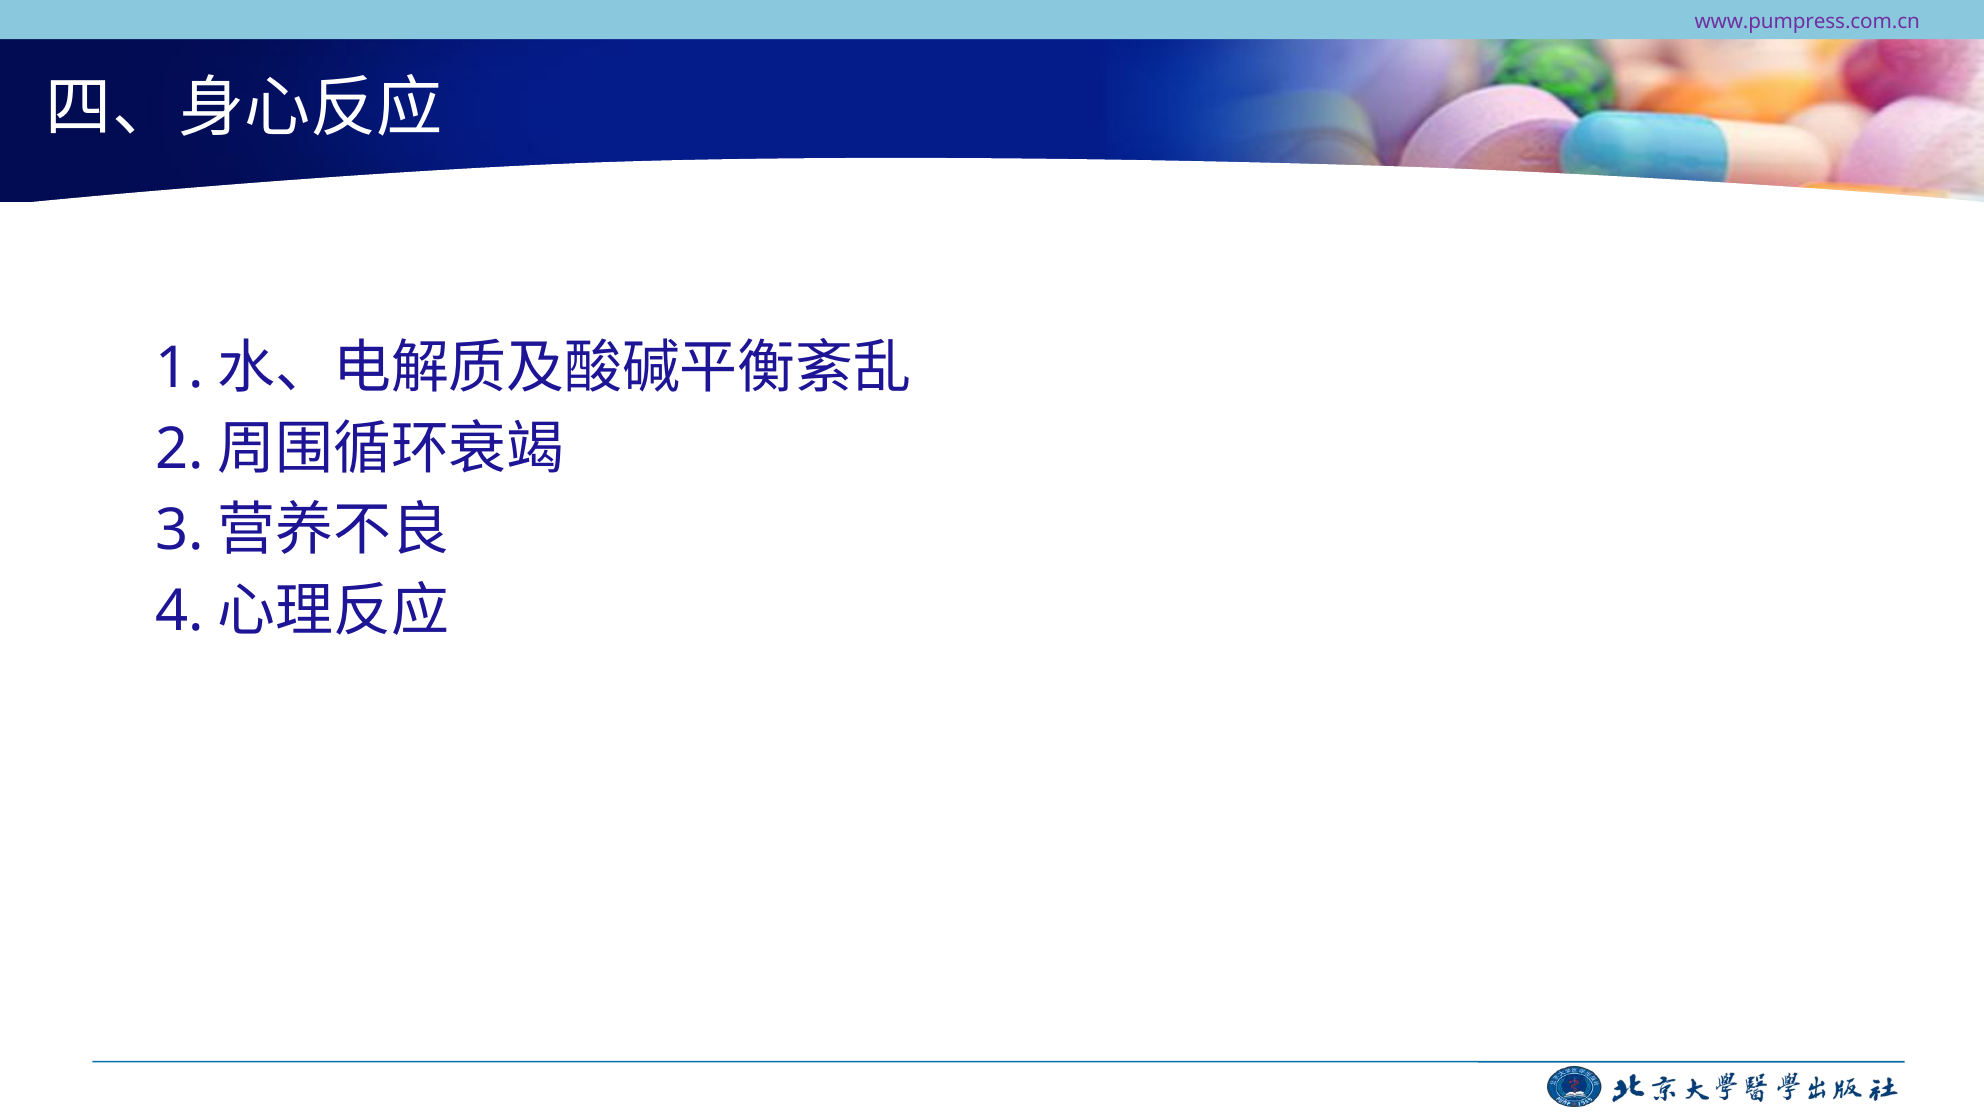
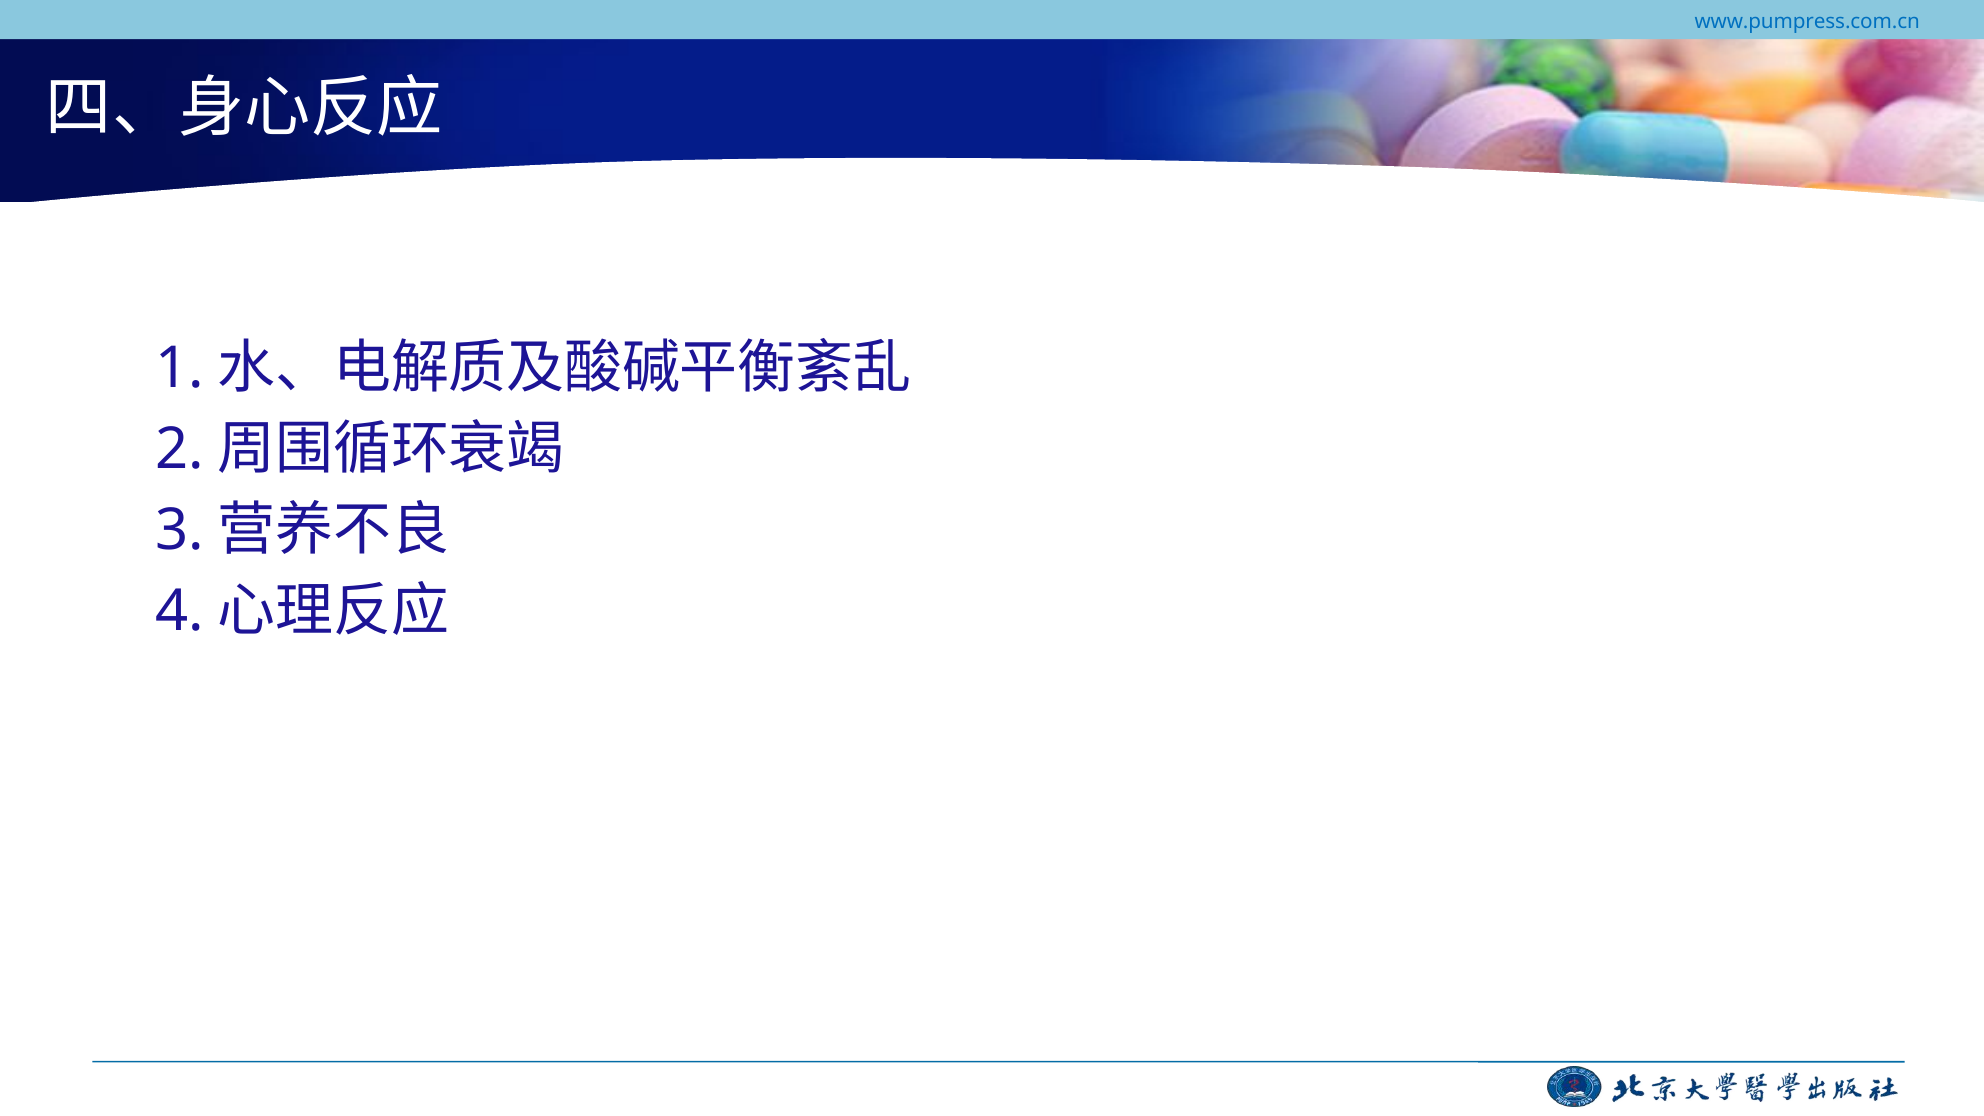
www.pumpress.com.cn colour: purple -> blue
